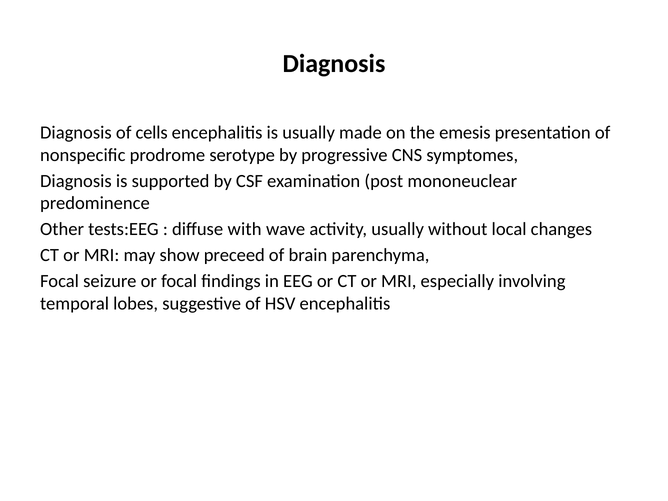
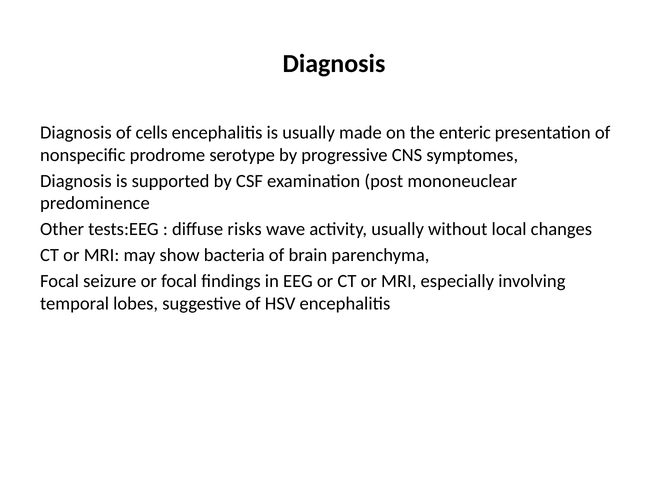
emesis: emesis -> enteric
with: with -> risks
preceed: preceed -> bacteria
